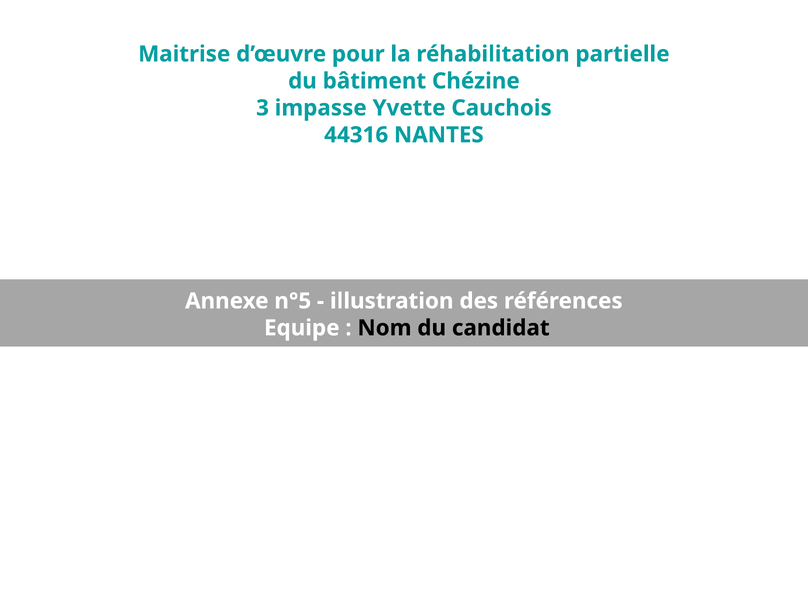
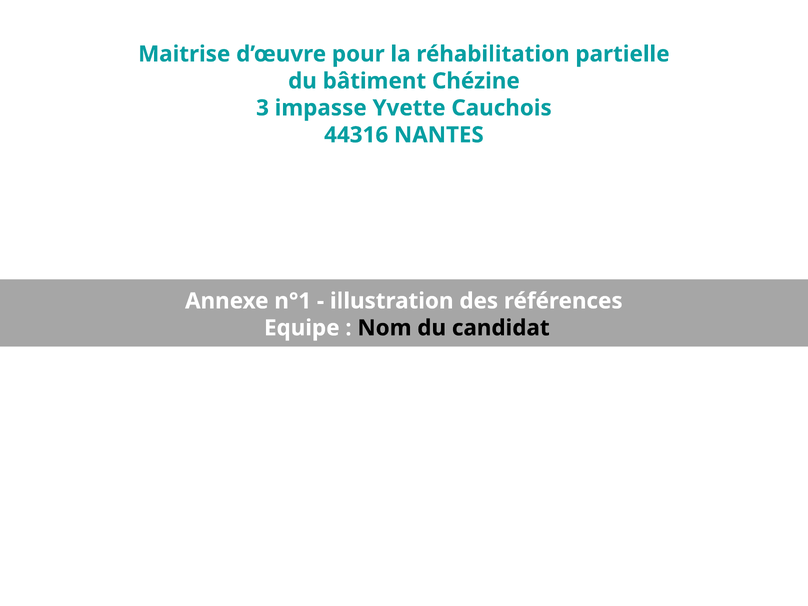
n°5: n°5 -> n°1
